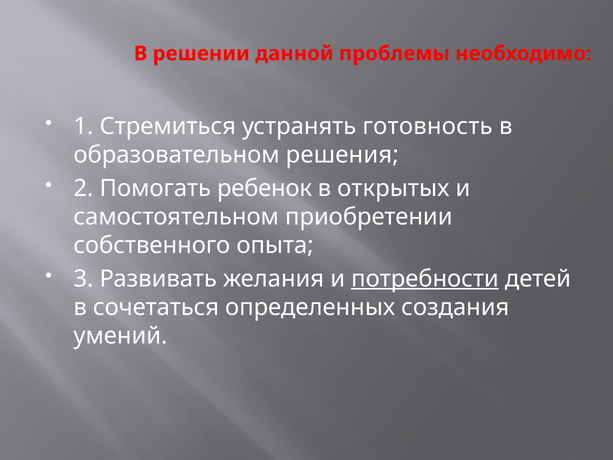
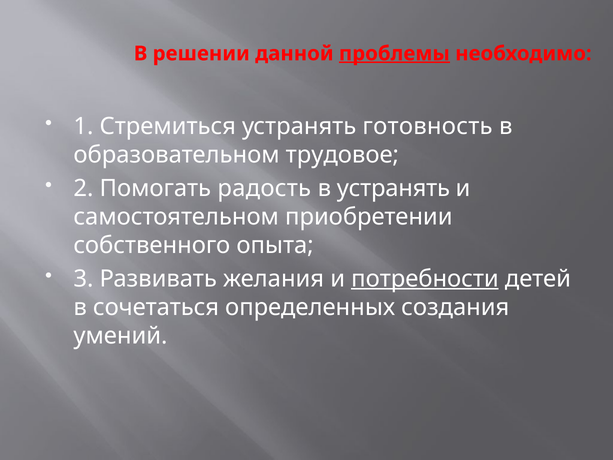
проблемы underline: none -> present
решения: решения -> трудовое
ребенок: ребенок -> радость
в открытых: открытых -> устранять
